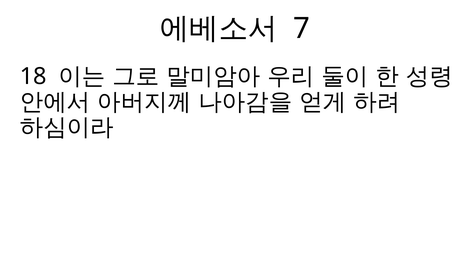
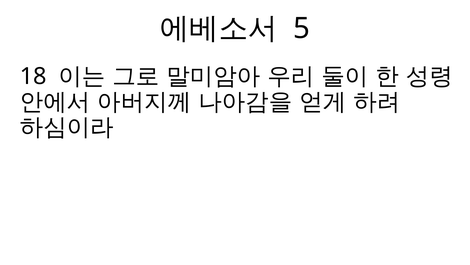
7: 7 -> 5
